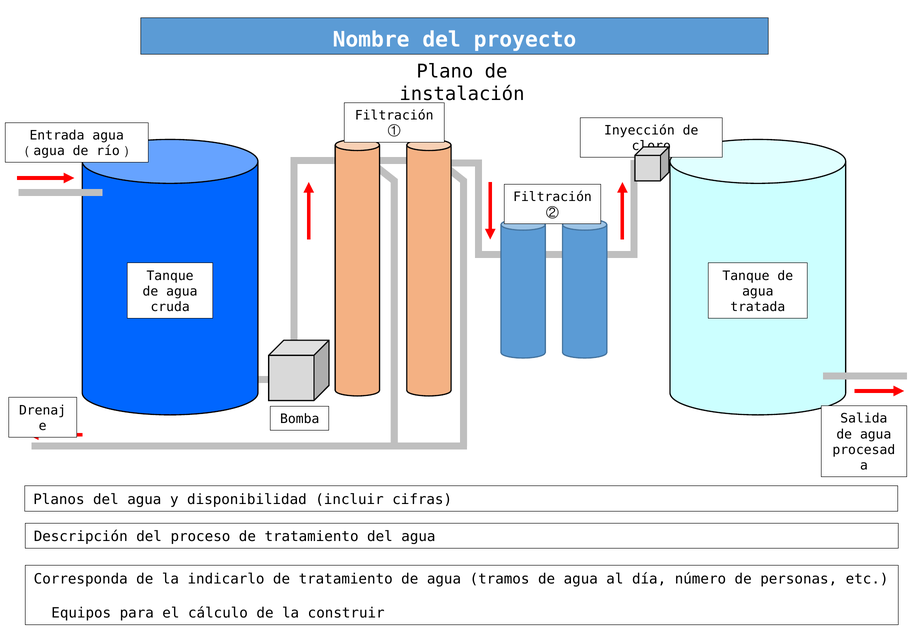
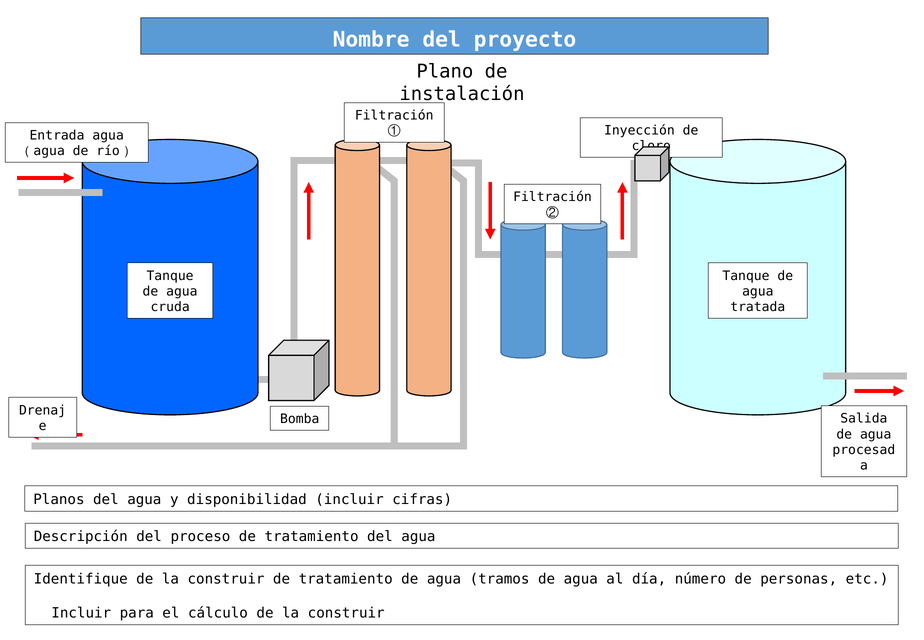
Corresponda: Corresponda -> Identifique
indicarlo at (226, 579): indicarlo -> construir
Equipos at (81, 613): Equipos -> Incluir
